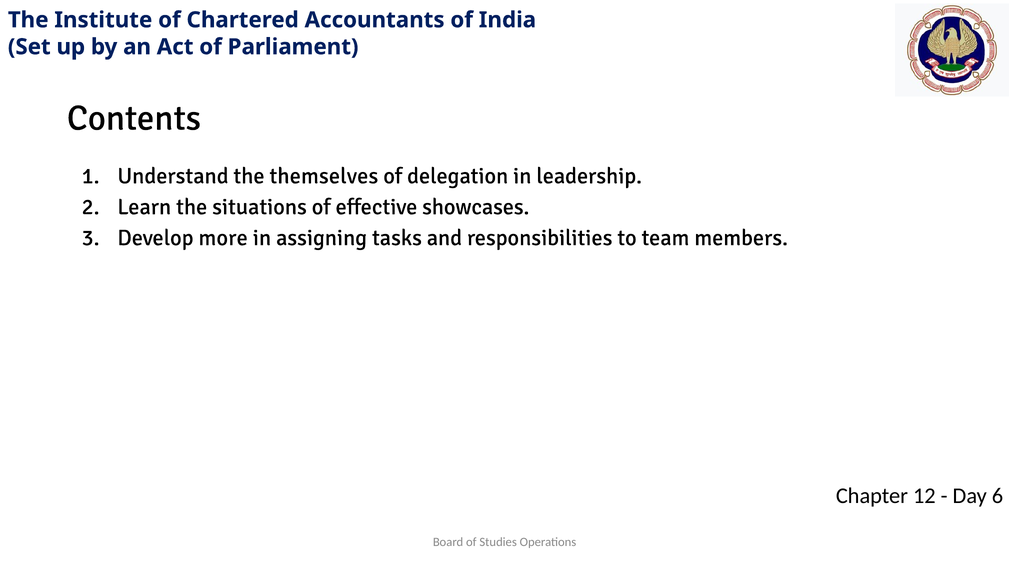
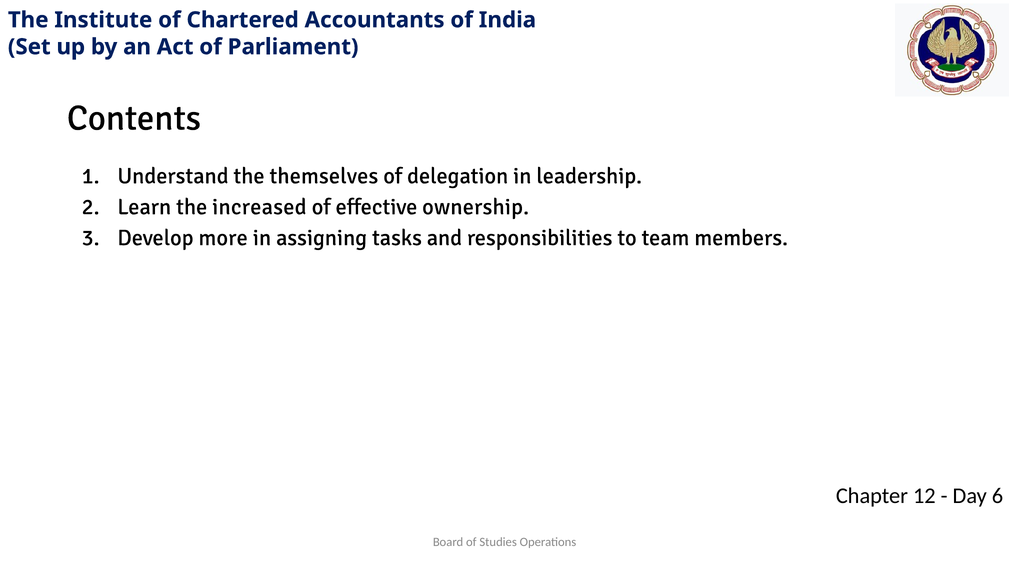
situations: situations -> increased
showcases: showcases -> ownership
